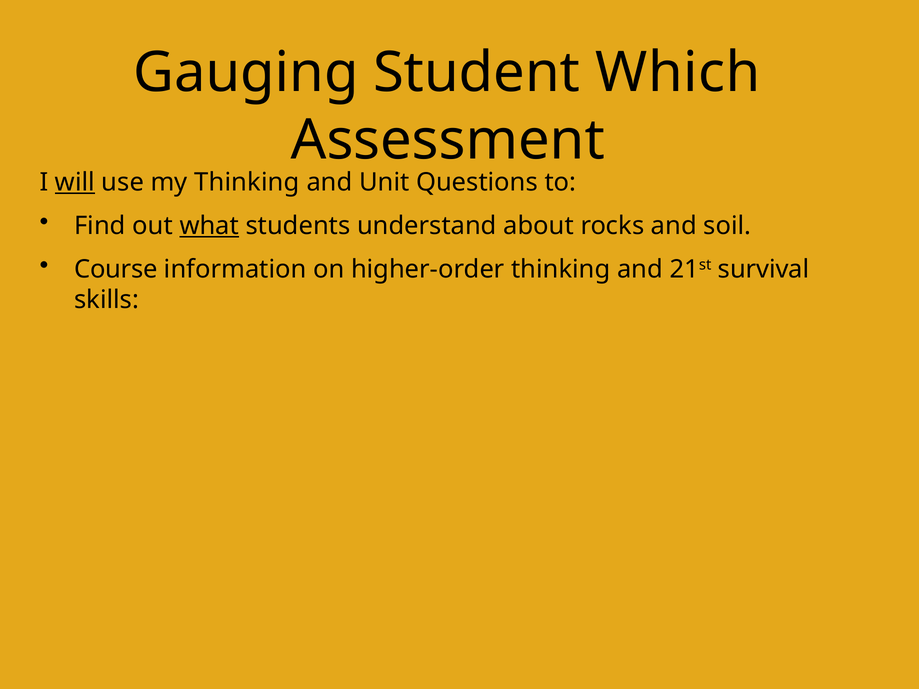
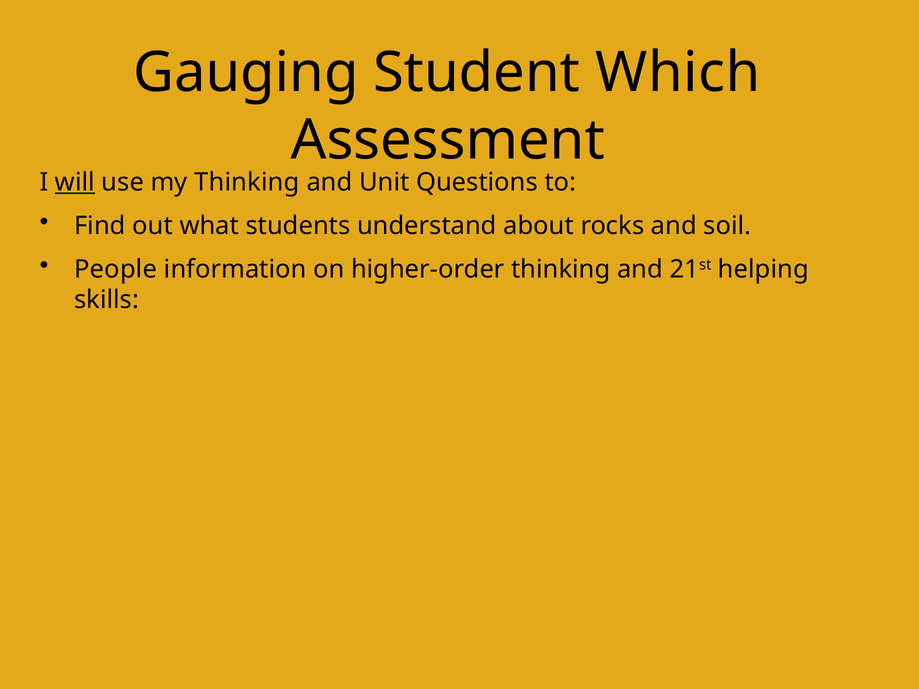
what underline: present -> none
Course: Course -> People
survival: survival -> helping
